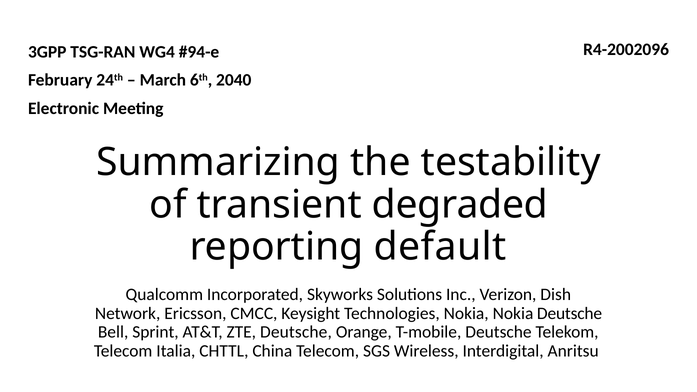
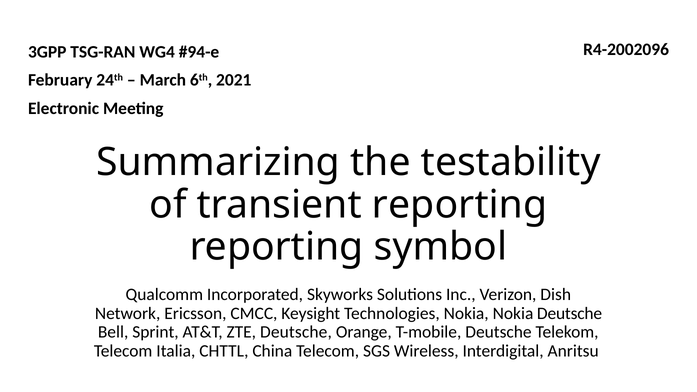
2040: 2040 -> 2021
transient degraded: degraded -> reporting
default: default -> symbol
